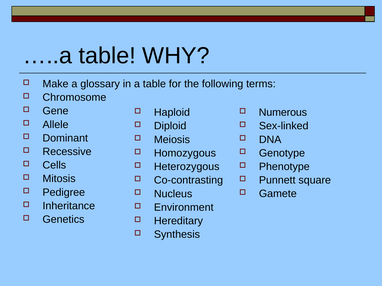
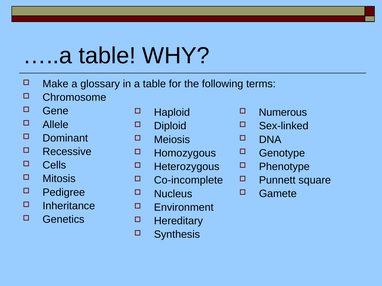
Co-contrasting: Co-contrasting -> Co-incomplete
